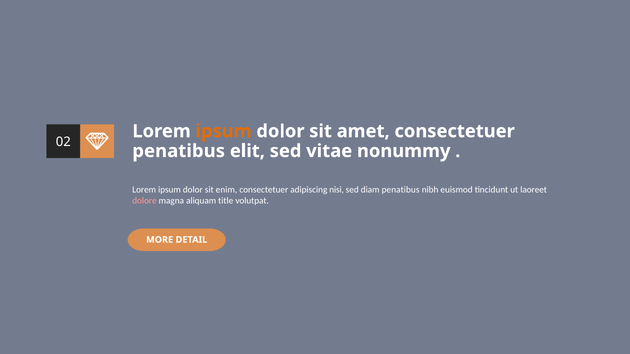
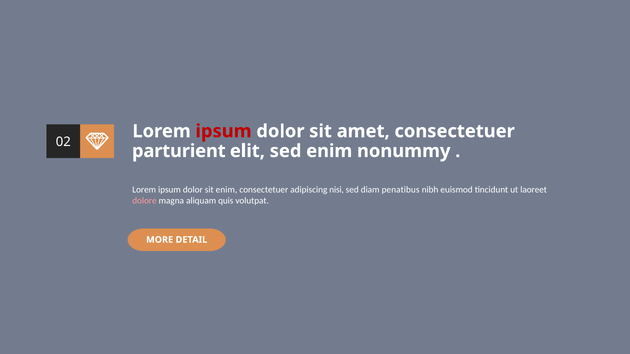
ipsum at (224, 131) colour: orange -> red
penatibus at (179, 151): penatibus -> parturient
sed vitae: vitae -> enim
title: title -> quis
